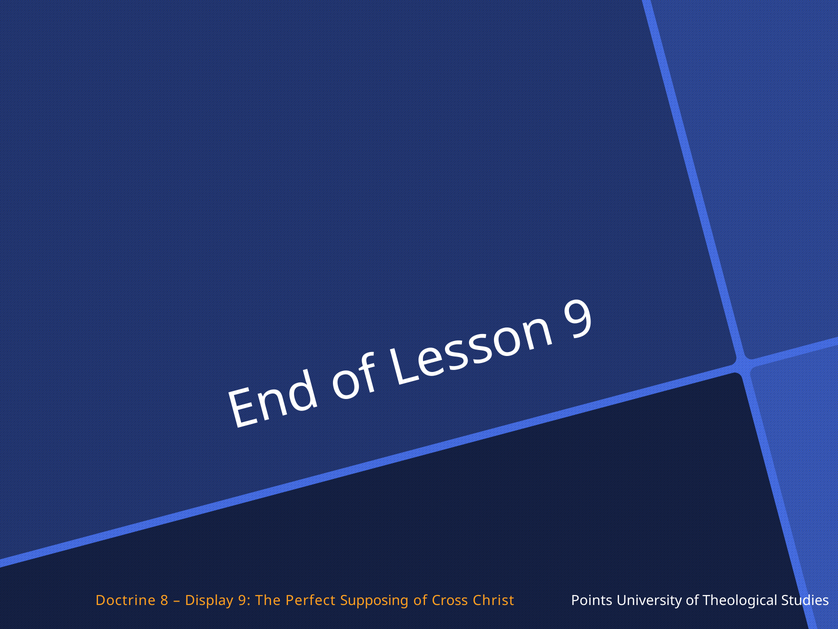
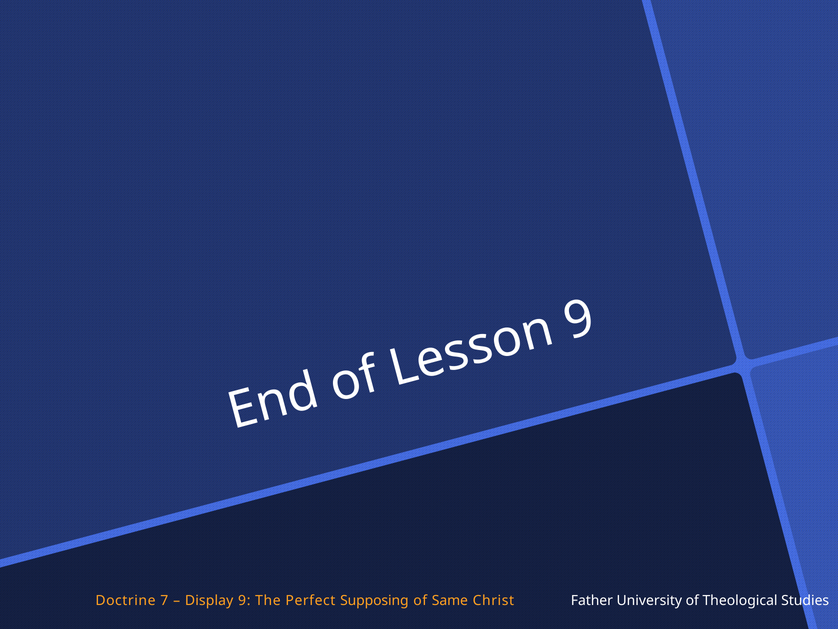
8: 8 -> 7
Cross: Cross -> Same
Points: Points -> Father
